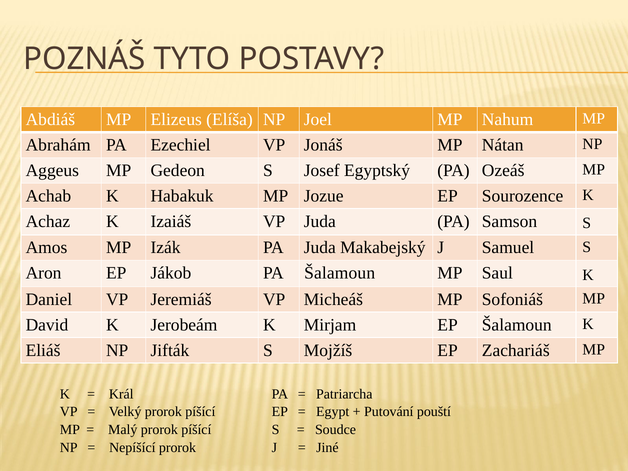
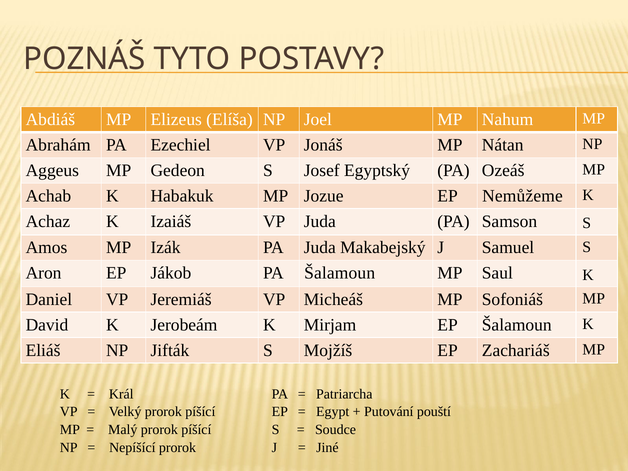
Sourozence: Sourozence -> Nemůžeme
